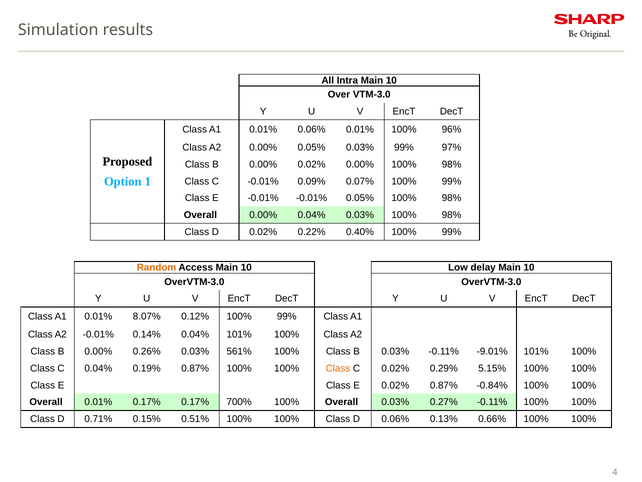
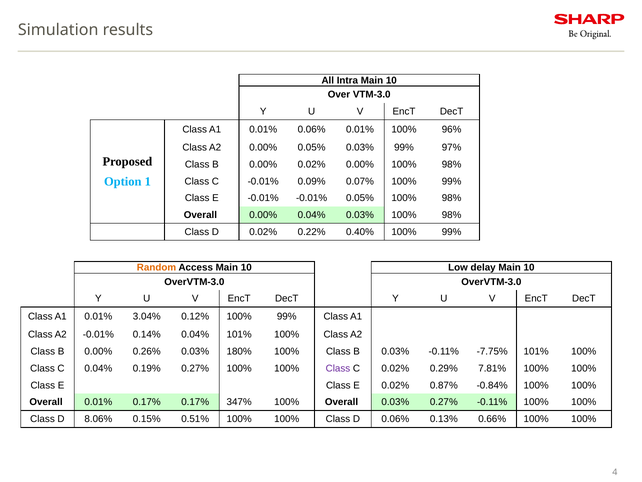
8.07%: 8.07% -> 3.04%
561%: 561% -> 180%
-9.01%: -9.01% -> -7.75%
0.19% 0.87%: 0.87% -> 0.27%
Class at (338, 368) colour: orange -> purple
5.15%: 5.15% -> 7.81%
700%: 700% -> 347%
0.71%: 0.71% -> 8.06%
